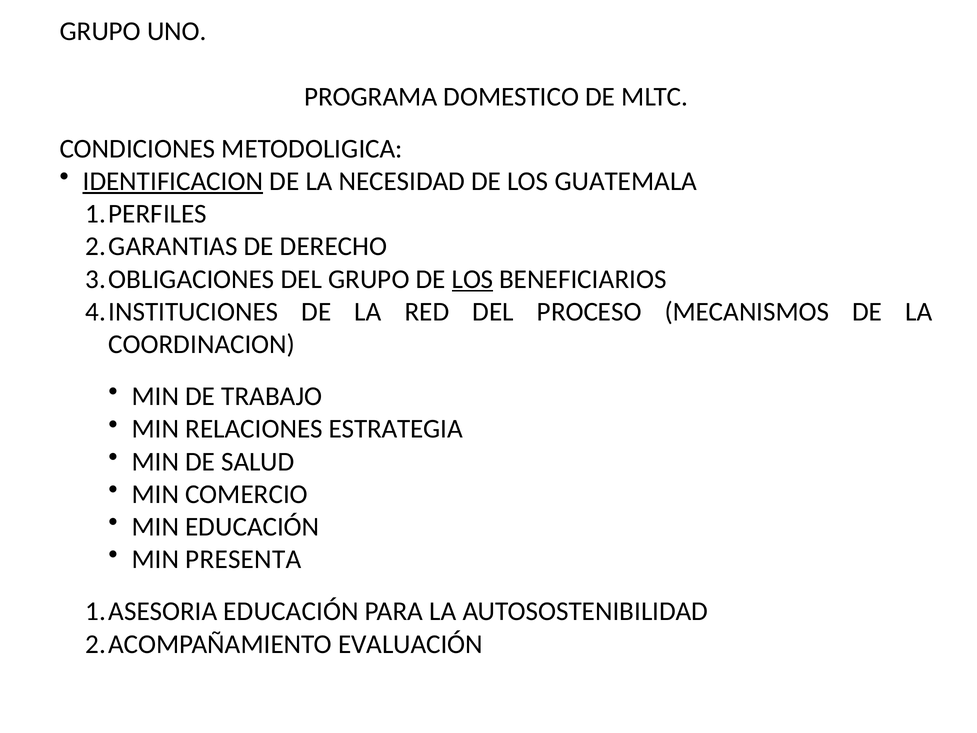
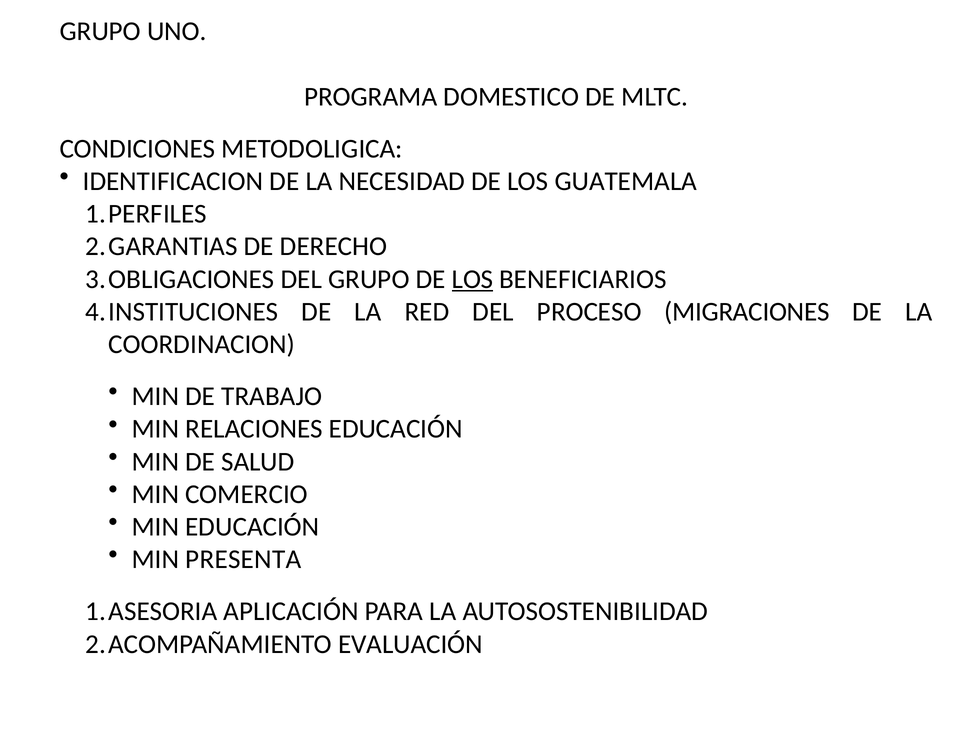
IDENTIFICACION underline: present -> none
MECANISMOS: MECANISMOS -> MIGRACIONES
RELACIONES ESTRATEGIA: ESTRATEGIA -> EDUCACIÓN
EDUCACIÓN at (291, 611): EDUCACIÓN -> APLICACIÓN
